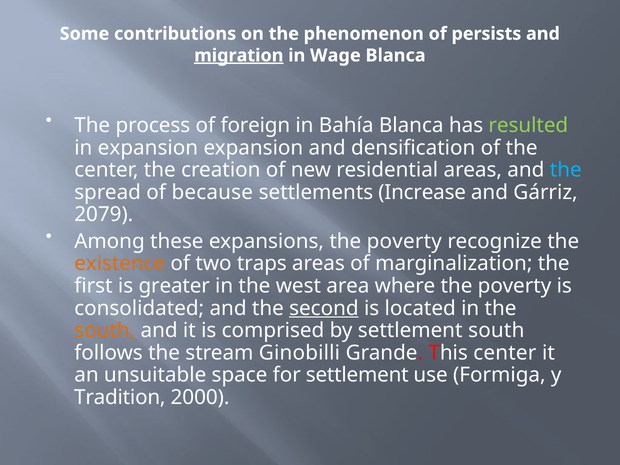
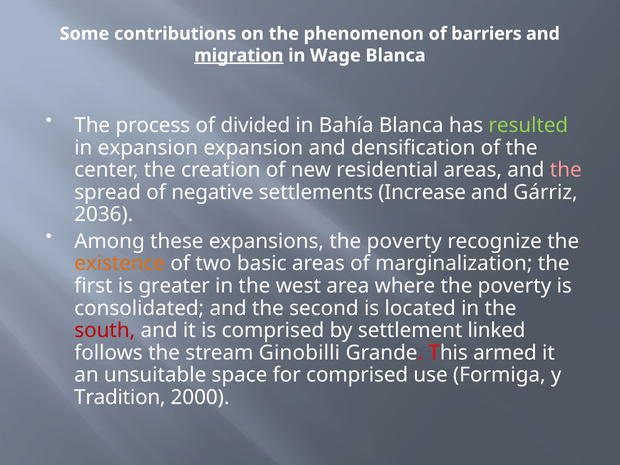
persists: persists -> barriers
foreign: foreign -> divided
the at (566, 170) colour: light blue -> pink
because: because -> negative
2079: 2079 -> 2036
traps: traps -> basic
second underline: present -> none
south at (105, 331) colour: orange -> red
settlement south: south -> linked
This center: center -> armed
for settlement: settlement -> comprised
